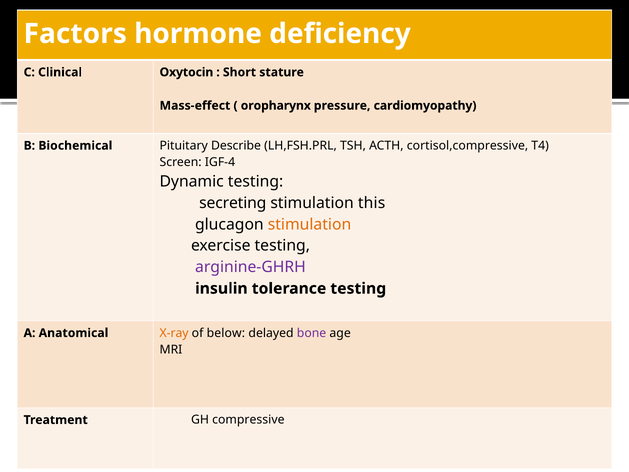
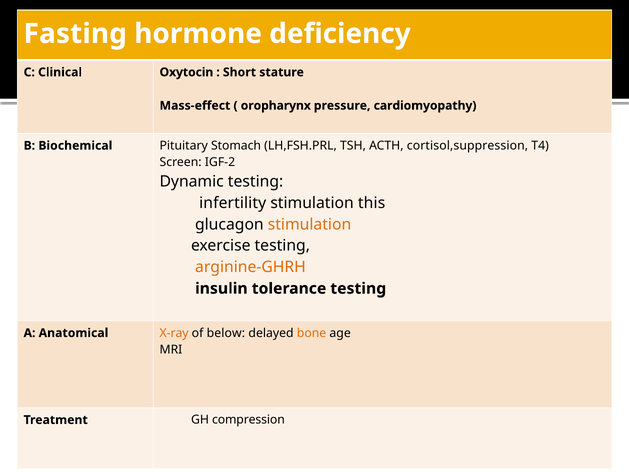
Factors: Factors -> Fasting
Describe: Describe -> Stomach
cortisol,compressive: cortisol,compressive -> cortisol,suppression
IGF-4: IGF-4 -> IGF-2
secreting: secreting -> infertility
arginine-GHRH colour: purple -> orange
bone colour: purple -> orange
compressive: compressive -> compression
